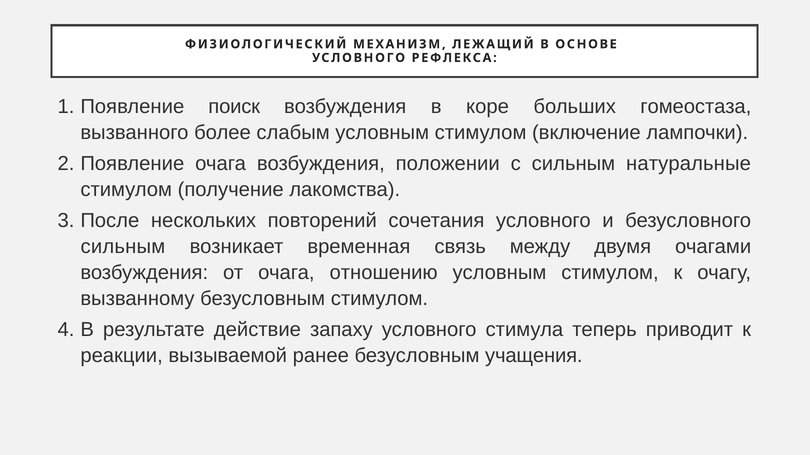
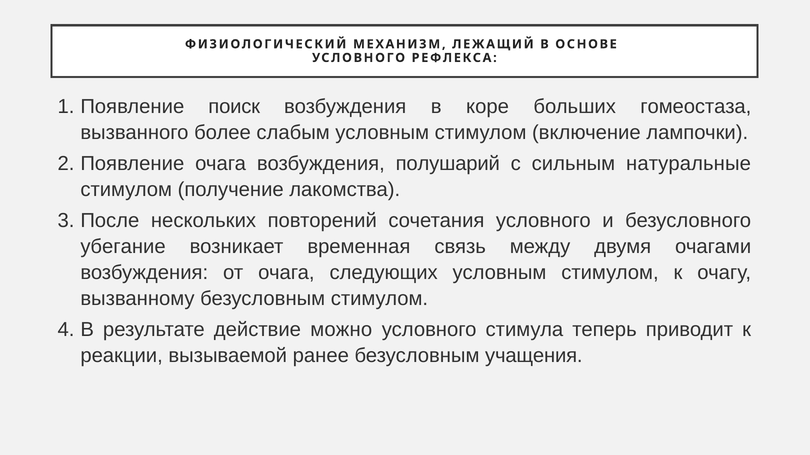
положении: положении -> полушарий
сильным at (123, 247): сильным -> убегание
отношению: отношению -> следующих
запаху: запаху -> можно
